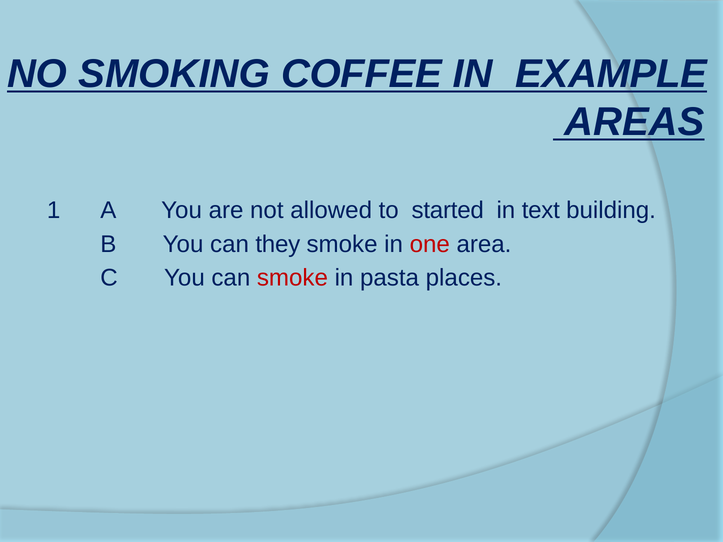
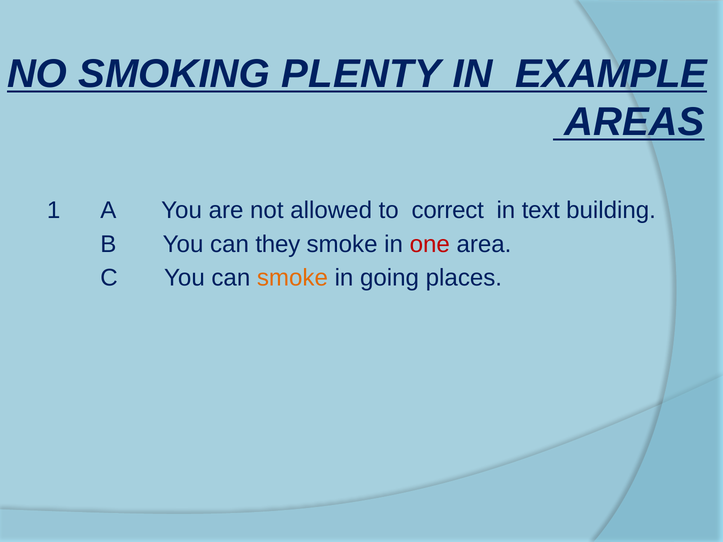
COFFEE: COFFEE -> PLENTY
started: started -> correct
smoke at (292, 278) colour: red -> orange
pasta: pasta -> going
